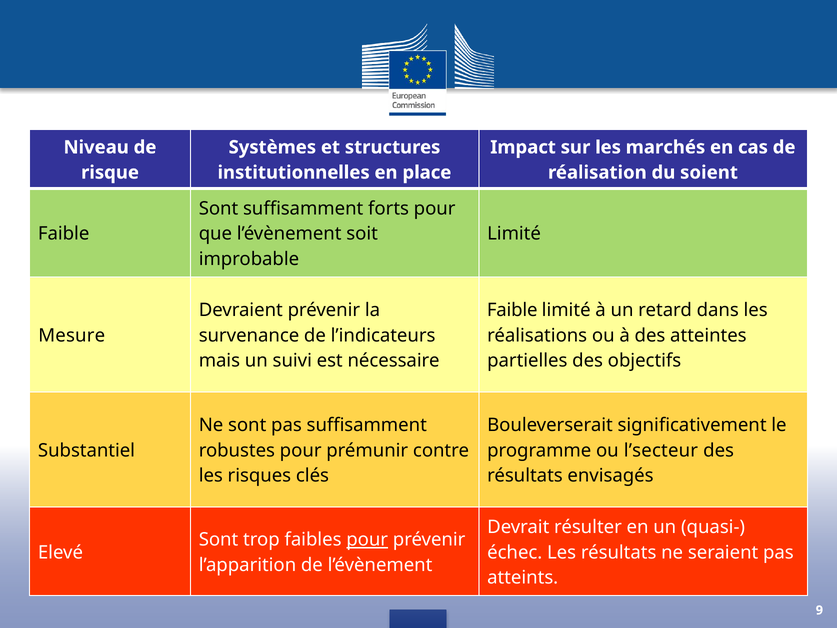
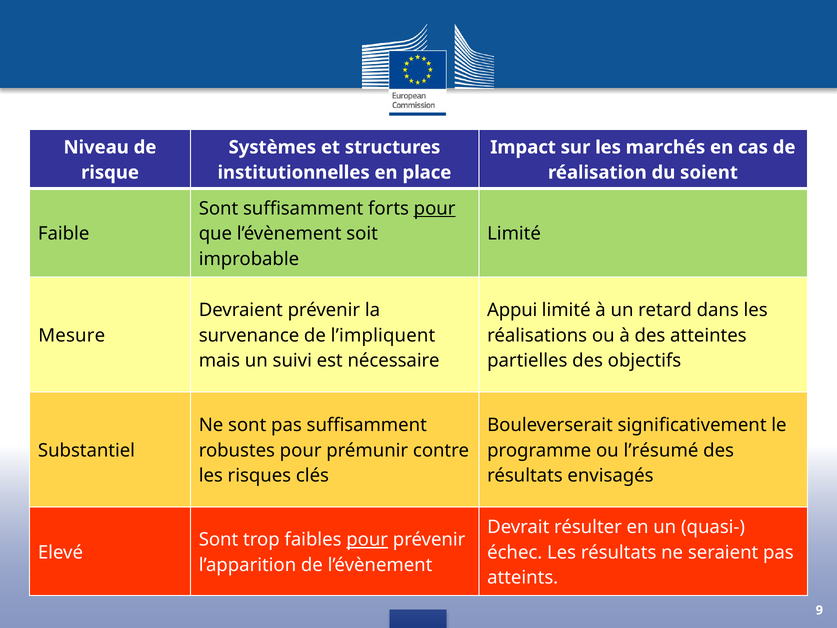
pour at (435, 208) underline: none -> present
Faible at (512, 310): Faible -> Appui
l’indicateurs: l’indicateurs -> l’impliquent
l’secteur: l’secteur -> l’résumé
